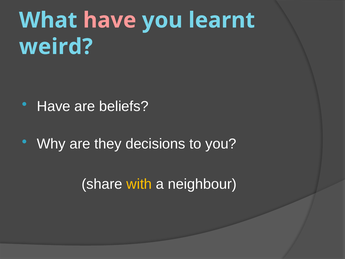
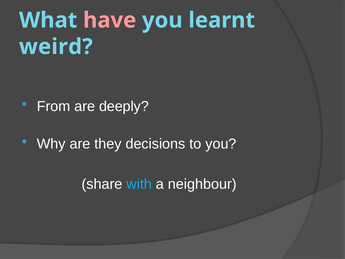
Have at (54, 106): Have -> From
beliefs: beliefs -> deeply
with colour: yellow -> light blue
